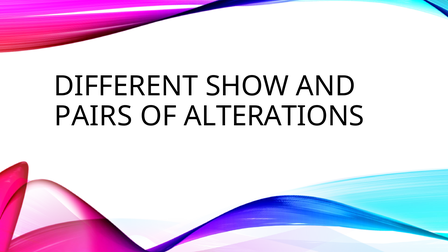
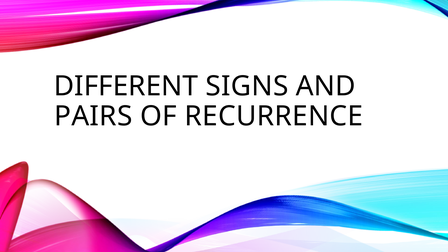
SHOW: SHOW -> SIGNS
ALTERATIONS: ALTERATIONS -> RECURRENCE
